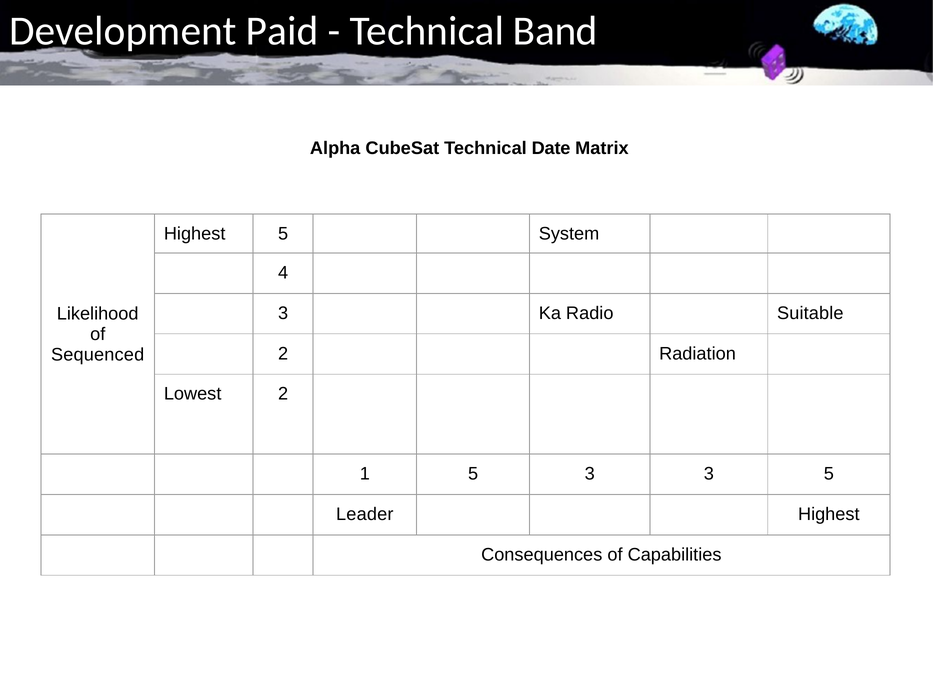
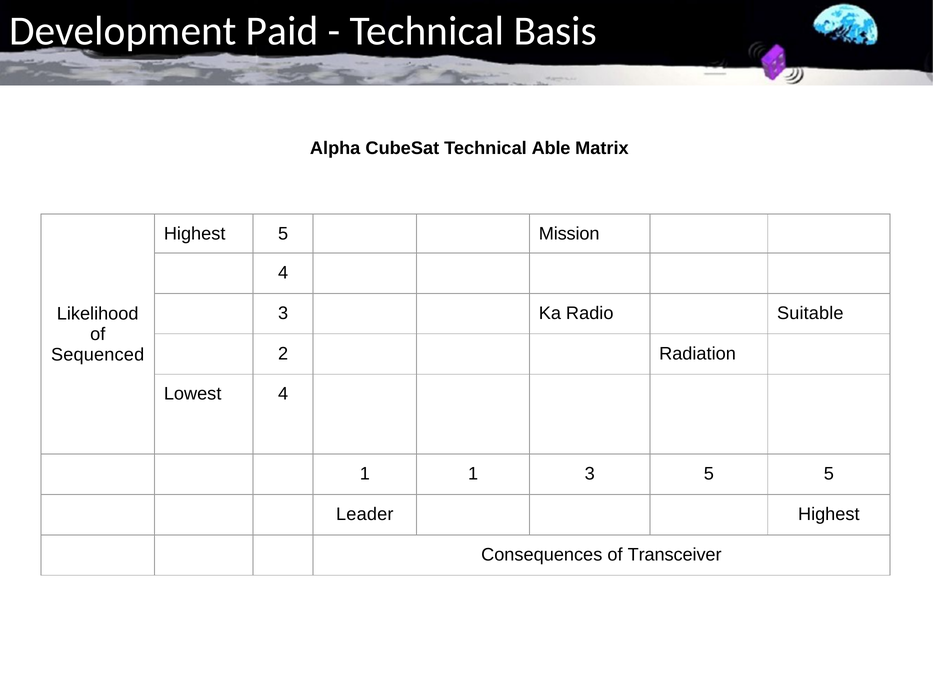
Band: Band -> Basis
Date: Date -> Able
System: System -> Mission
Lowest 2: 2 -> 4
1 5: 5 -> 1
3 3: 3 -> 5
Capabilities: Capabilities -> Transceiver
